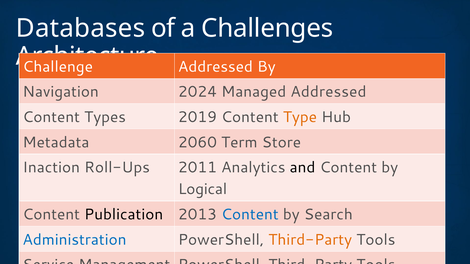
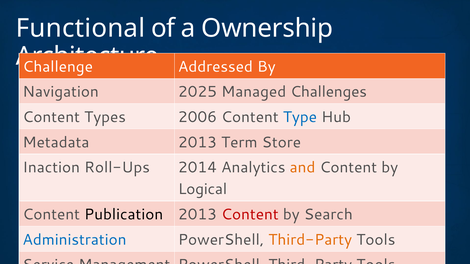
Databases: Databases -> Functional
Challenges: Challenges -> Ownership
2024: 2024 -> 2025
Managed Addressed: Addressed -> Challenges
2019: 2019 -> 2006
Type colour: orange -> blue
Metadata 2060: 2060 -> 2013
2011: 2011 -> 2014
and colour: black -> orange
Content at (250, 215) colour: blue -> red
